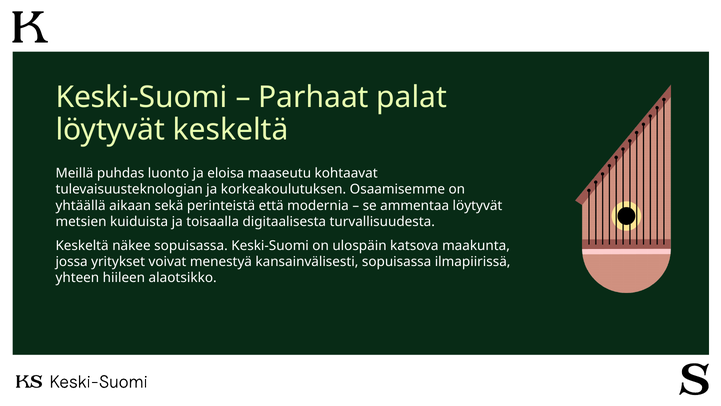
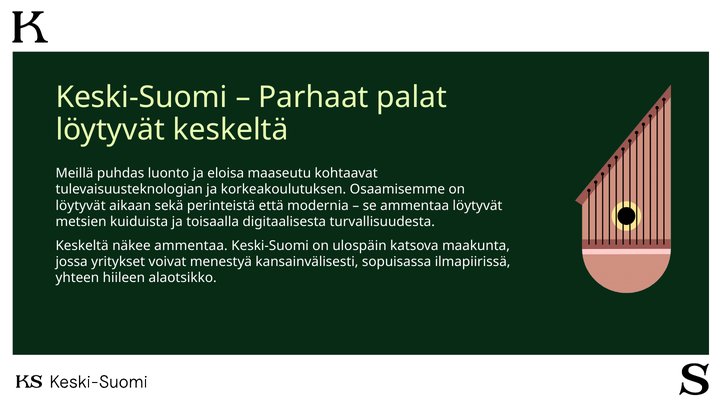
yhtäällä at (81, 205): yhtäällä -> löytyvät
näkee sopuisassa: sopuisassa -> ammentaa
